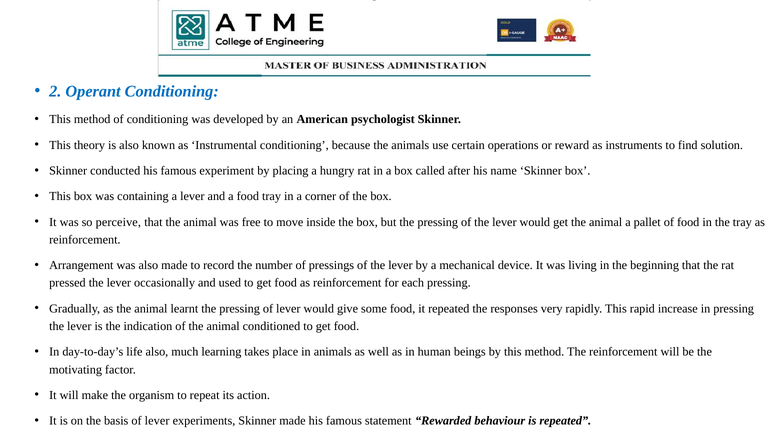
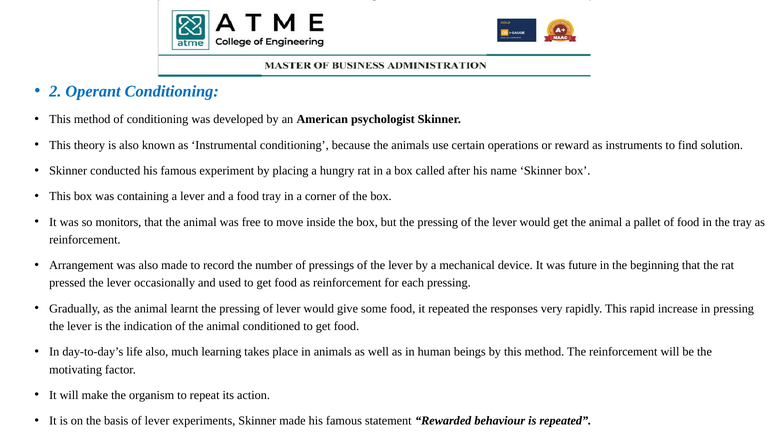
perceive: perceive -> monitors
living: living -> future
